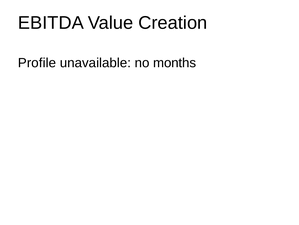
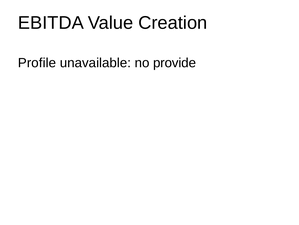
months: months -> provide
